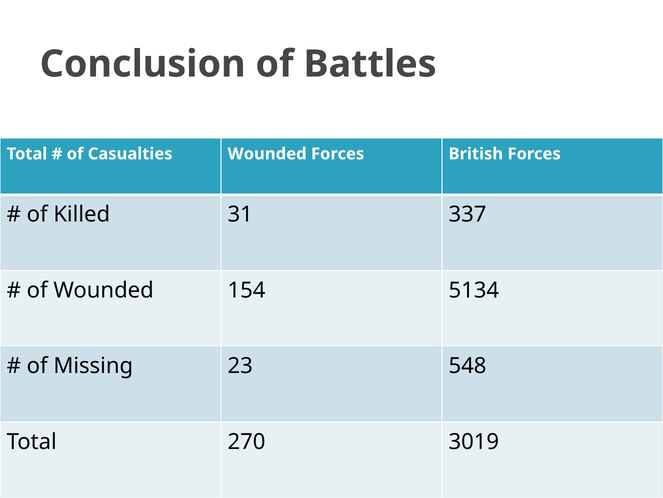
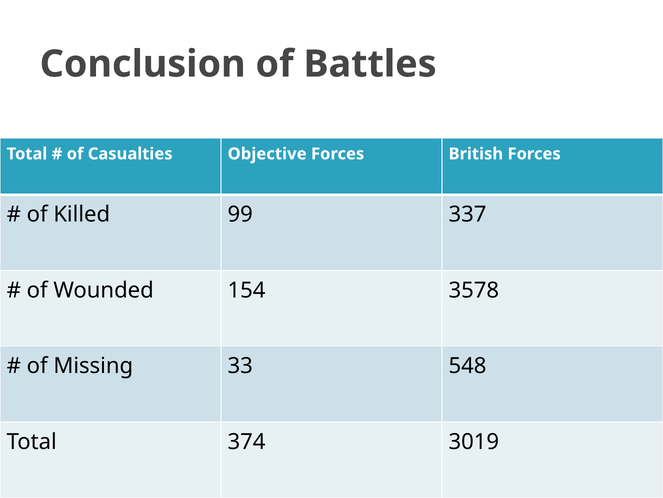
Casualties Wounded: Wounded -> Objective
31: 31 -> 99
5134: 5134 -> 3578
23: 23 -> 33
270: 270 -> 374
